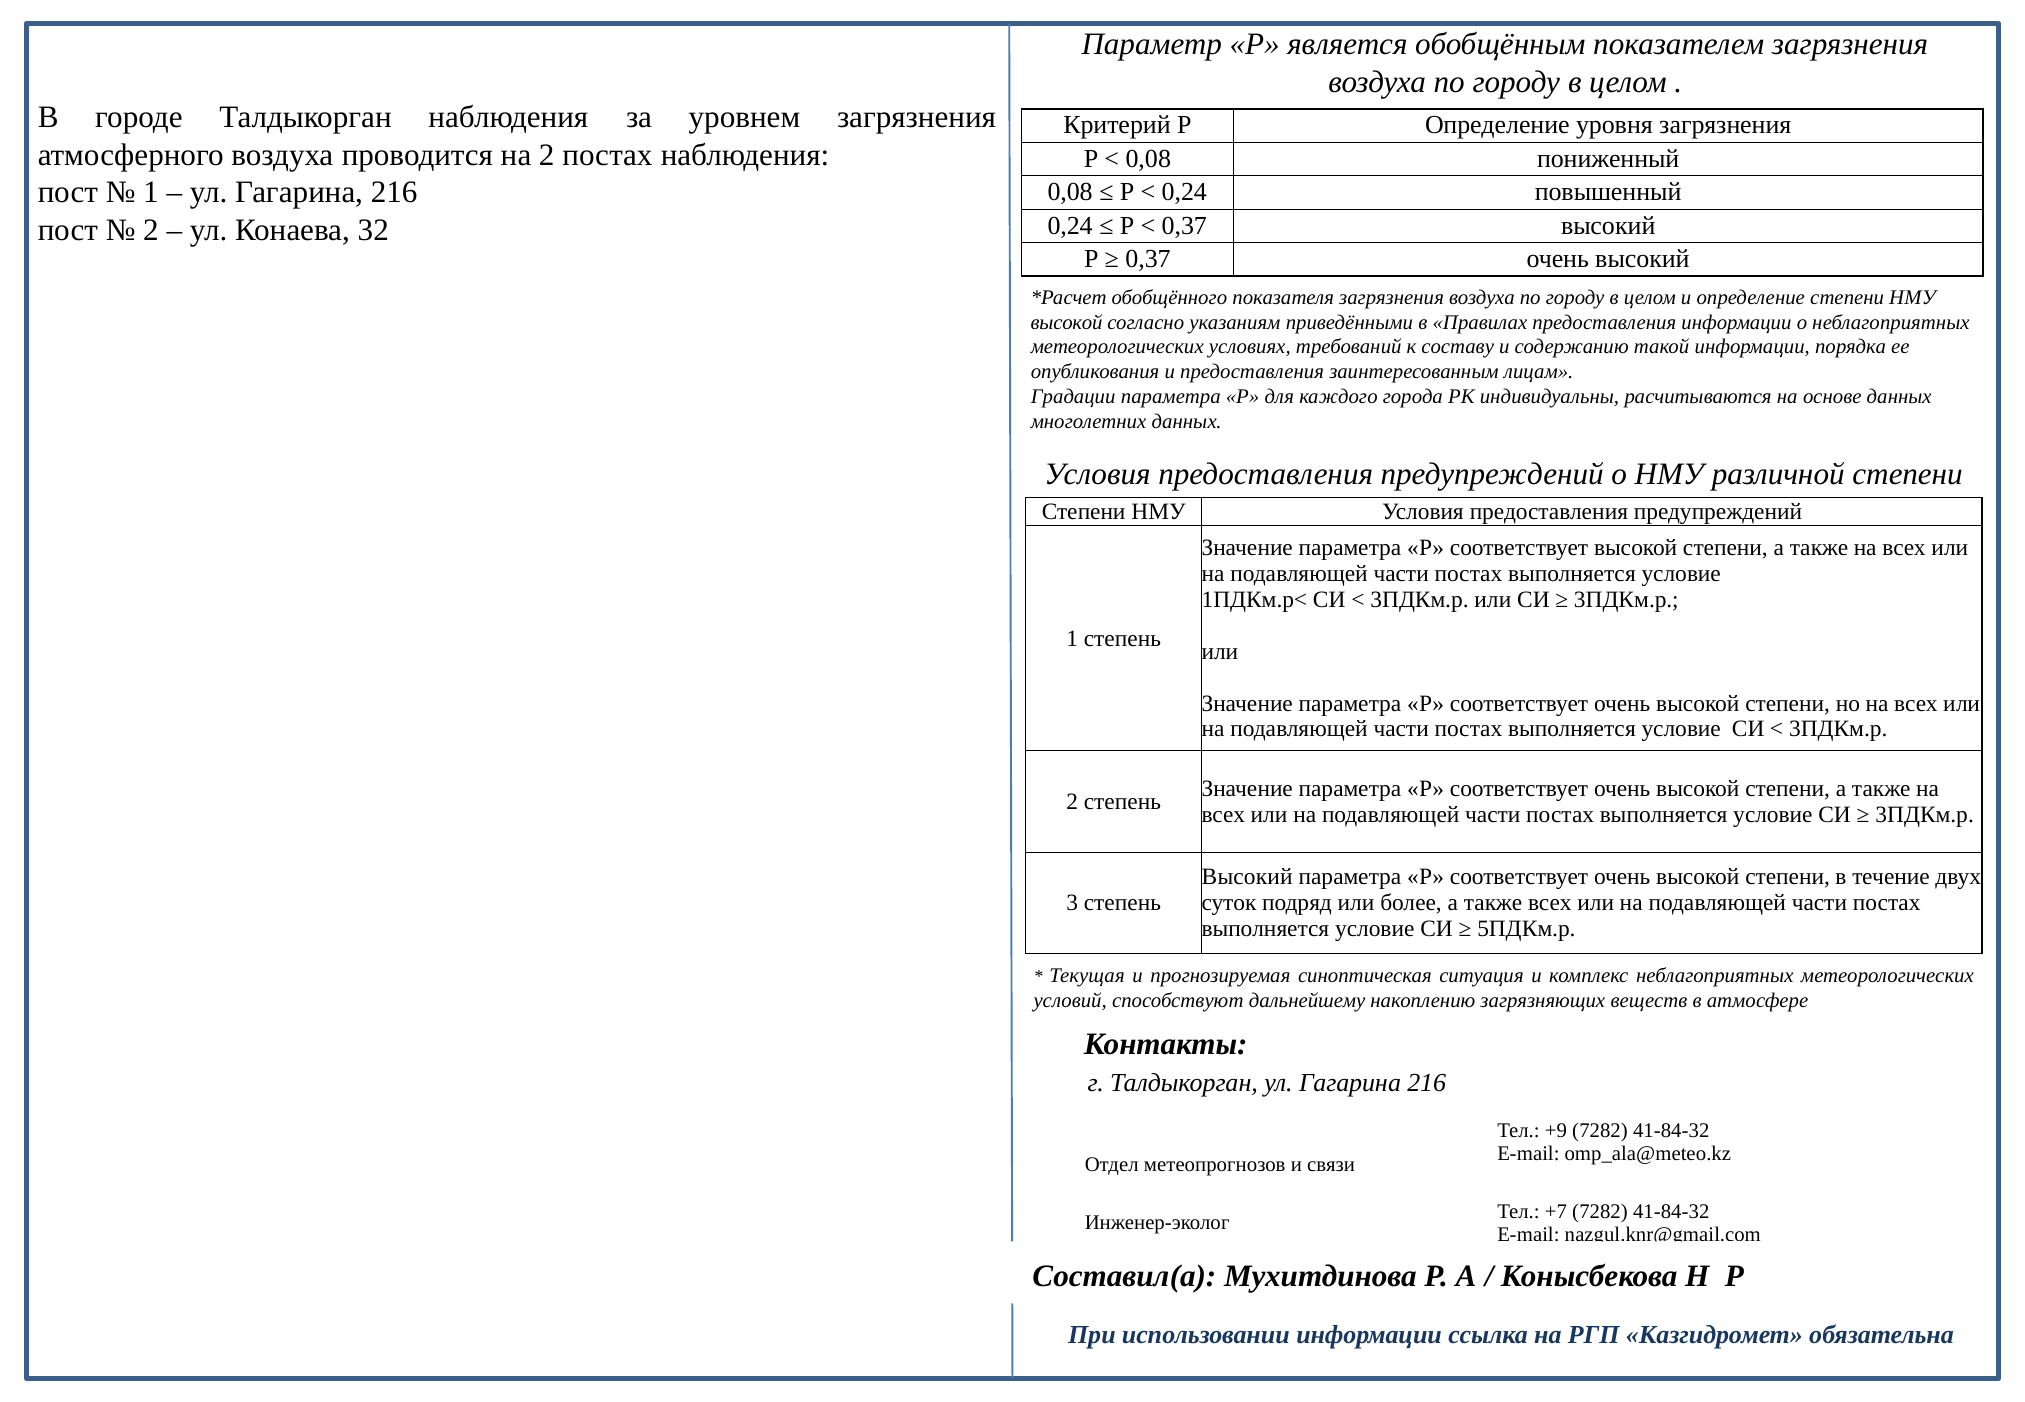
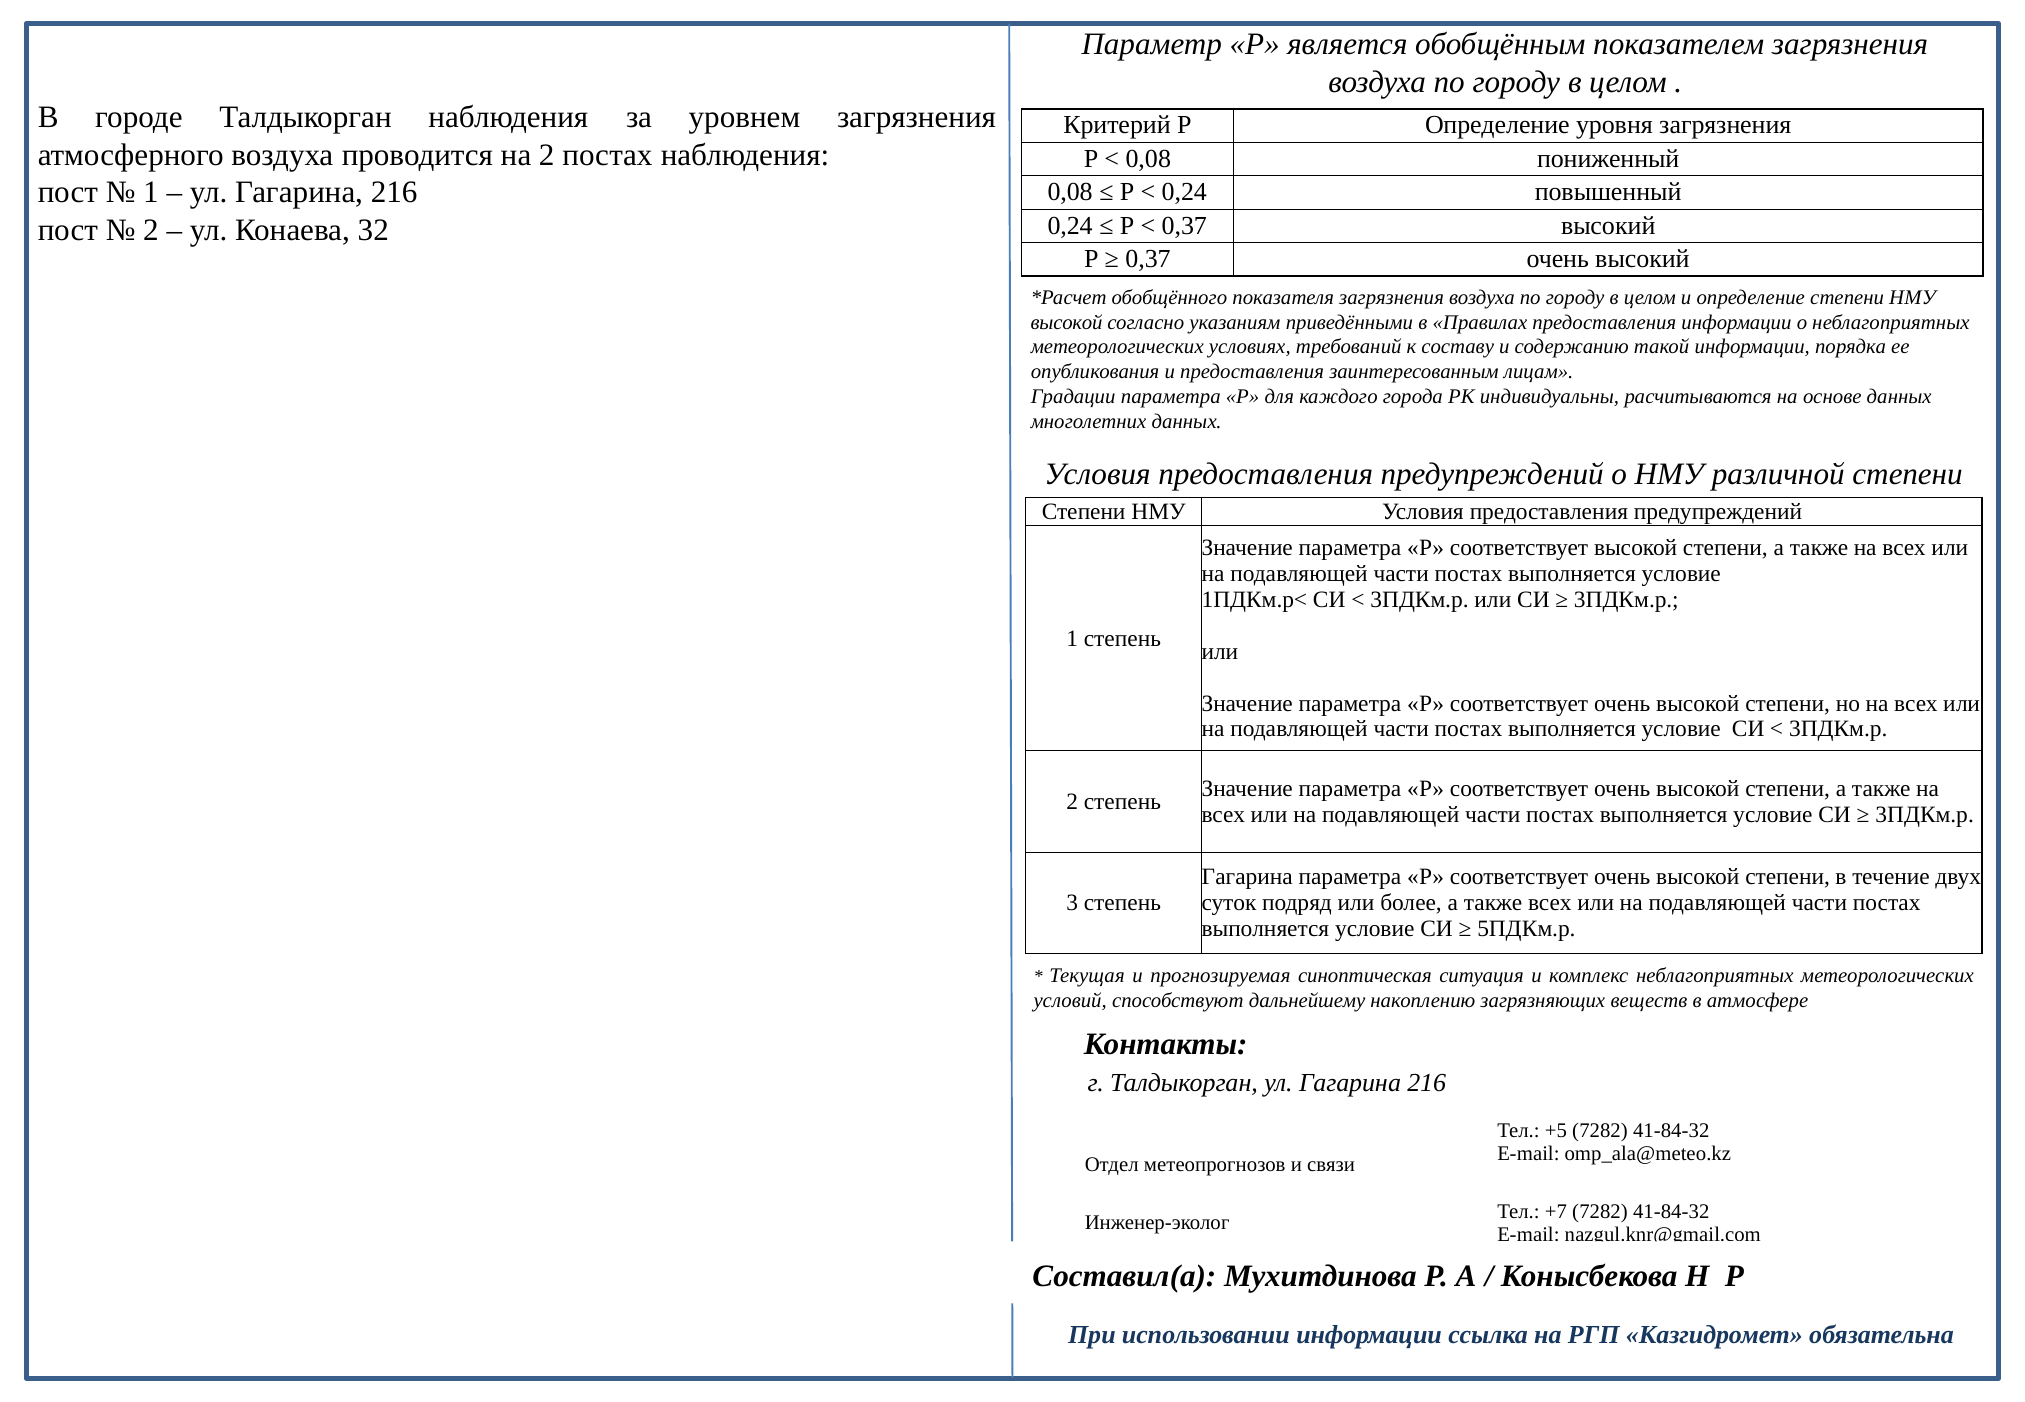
Высокий at (1247, 877): Высокий -> Гагарина
+9: +9 -> +5
